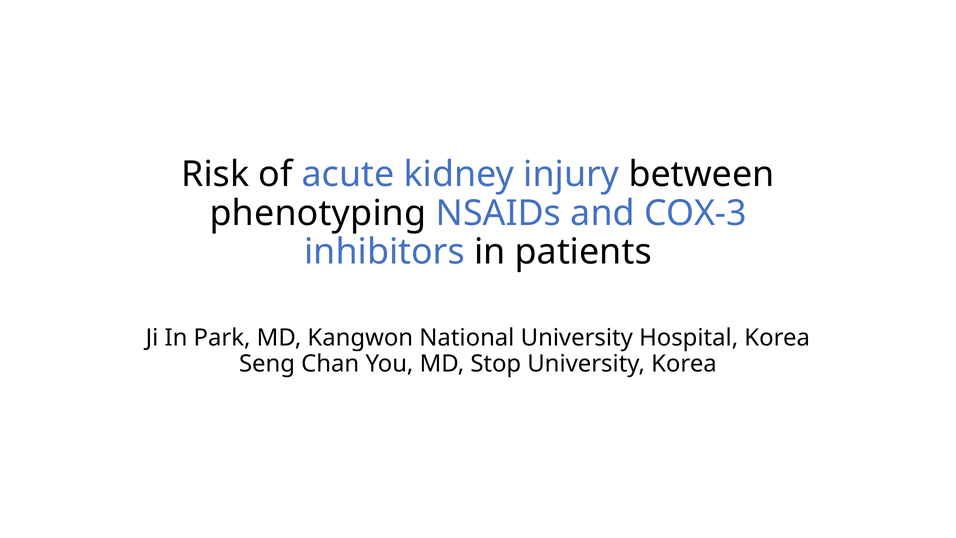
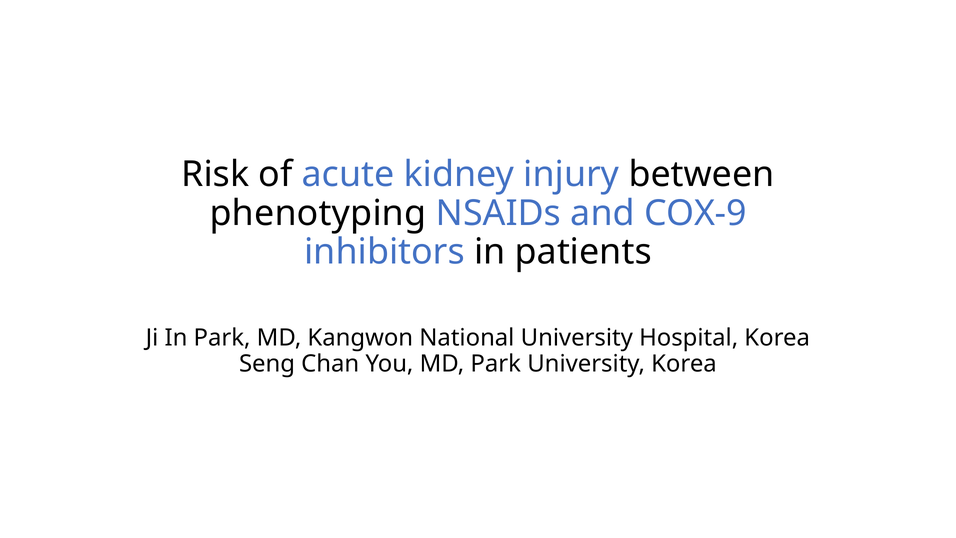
COX-3: COX-3 -> COX-9
MD Stop: Stop -> Park
